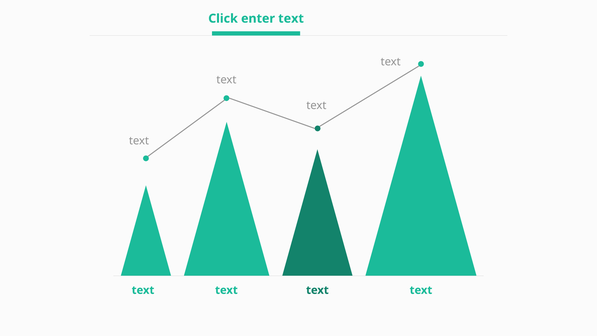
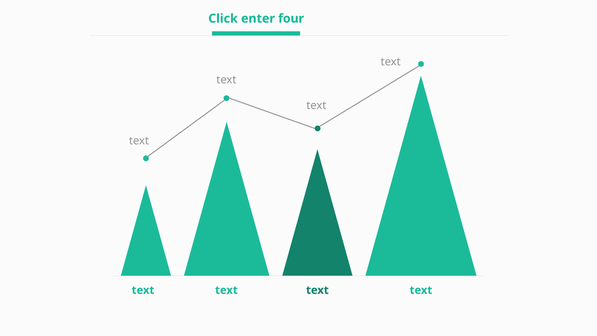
enter text: text -> four
